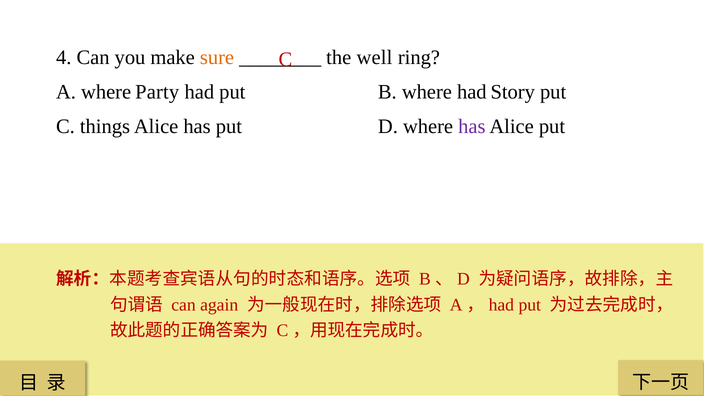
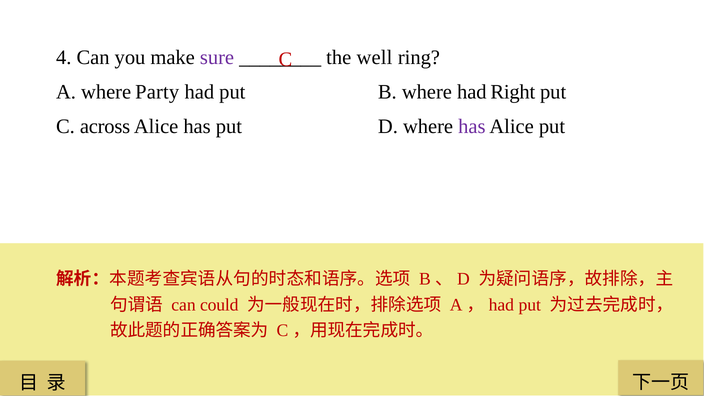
sure colour: orange -> purple
Story: Story -> Right
things: things -> across
again: again -> could
